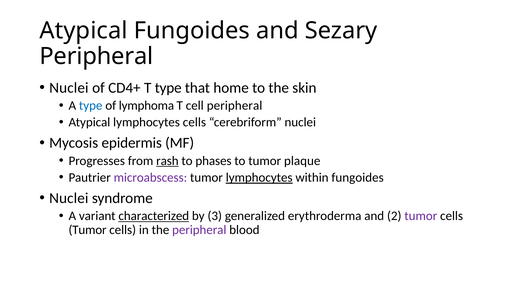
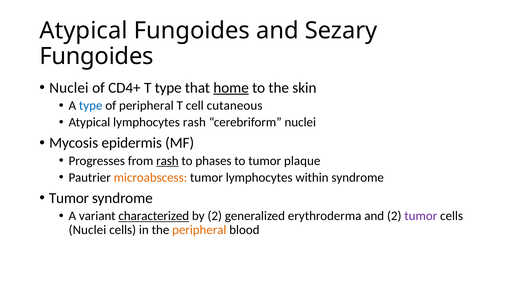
Peripheral at (96, 56): Peripheral -> Fungoides
home underline: none -> present
of lymphoma: lymphoma -> peripheral
cell peripheral: peripheral -> cutaneous
lymphocytes cells: cells -> rash
microabscess colour: purple -> orange
lymphocytes at (259, 177) underline: present -> none
within fungoides: fungoides -> syndrome
Nuclei at (69, 198): Nuclei -> Tumor
by 3: 3 -> 2
Tumor at (88, 230): Tumor -> Nuclei
peripheral at (199, 230) colour: purple -> orange
